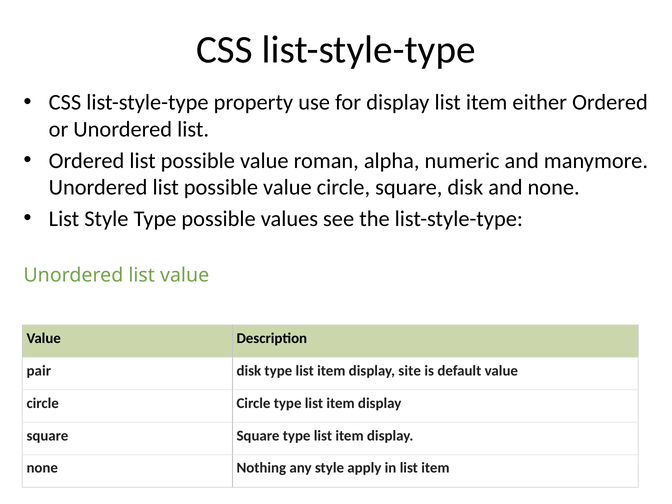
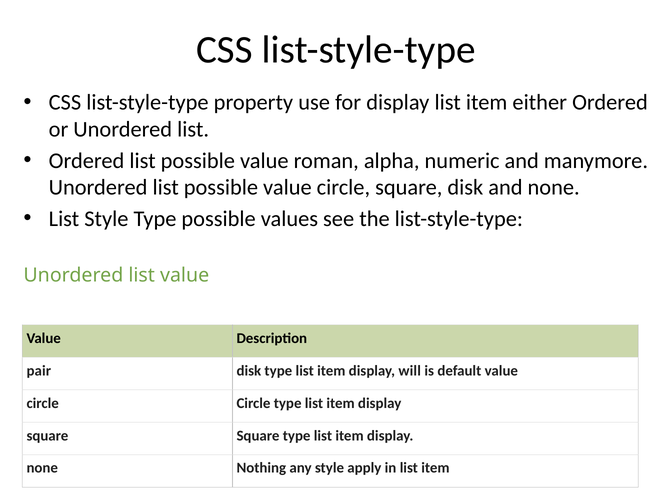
site: site -> will
